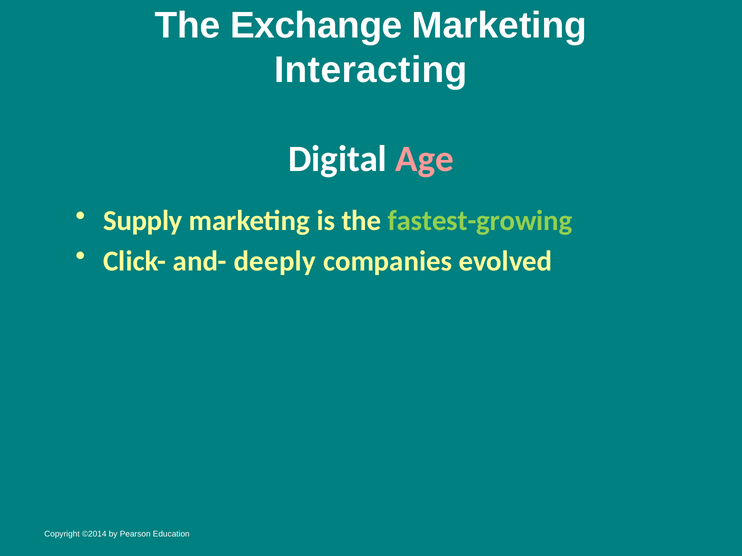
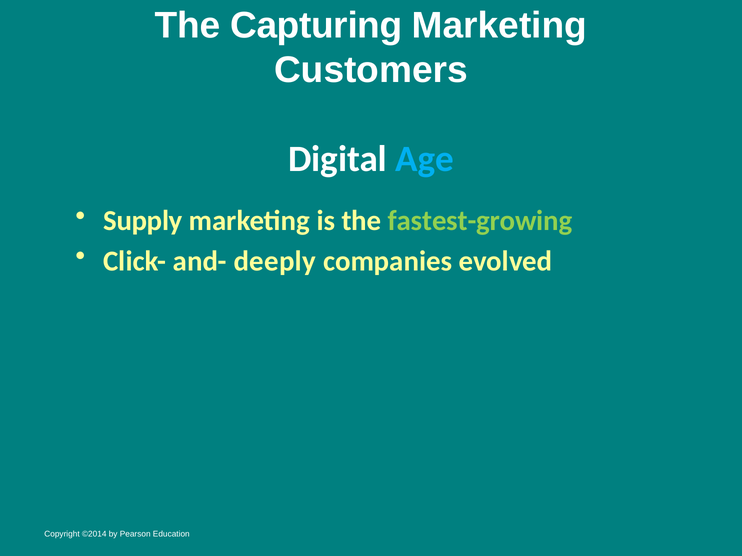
Exchange: Exchange -> Capturing
Interacting: Interacting -> Customers
Age colour: pink -> light blue
